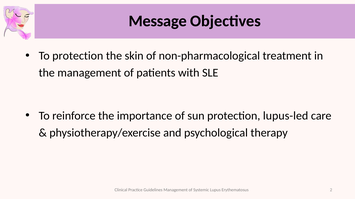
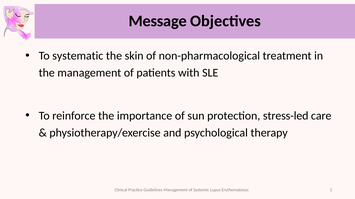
To protection: protection -> systematic
lupus-led: lupus-led -> stress-led
